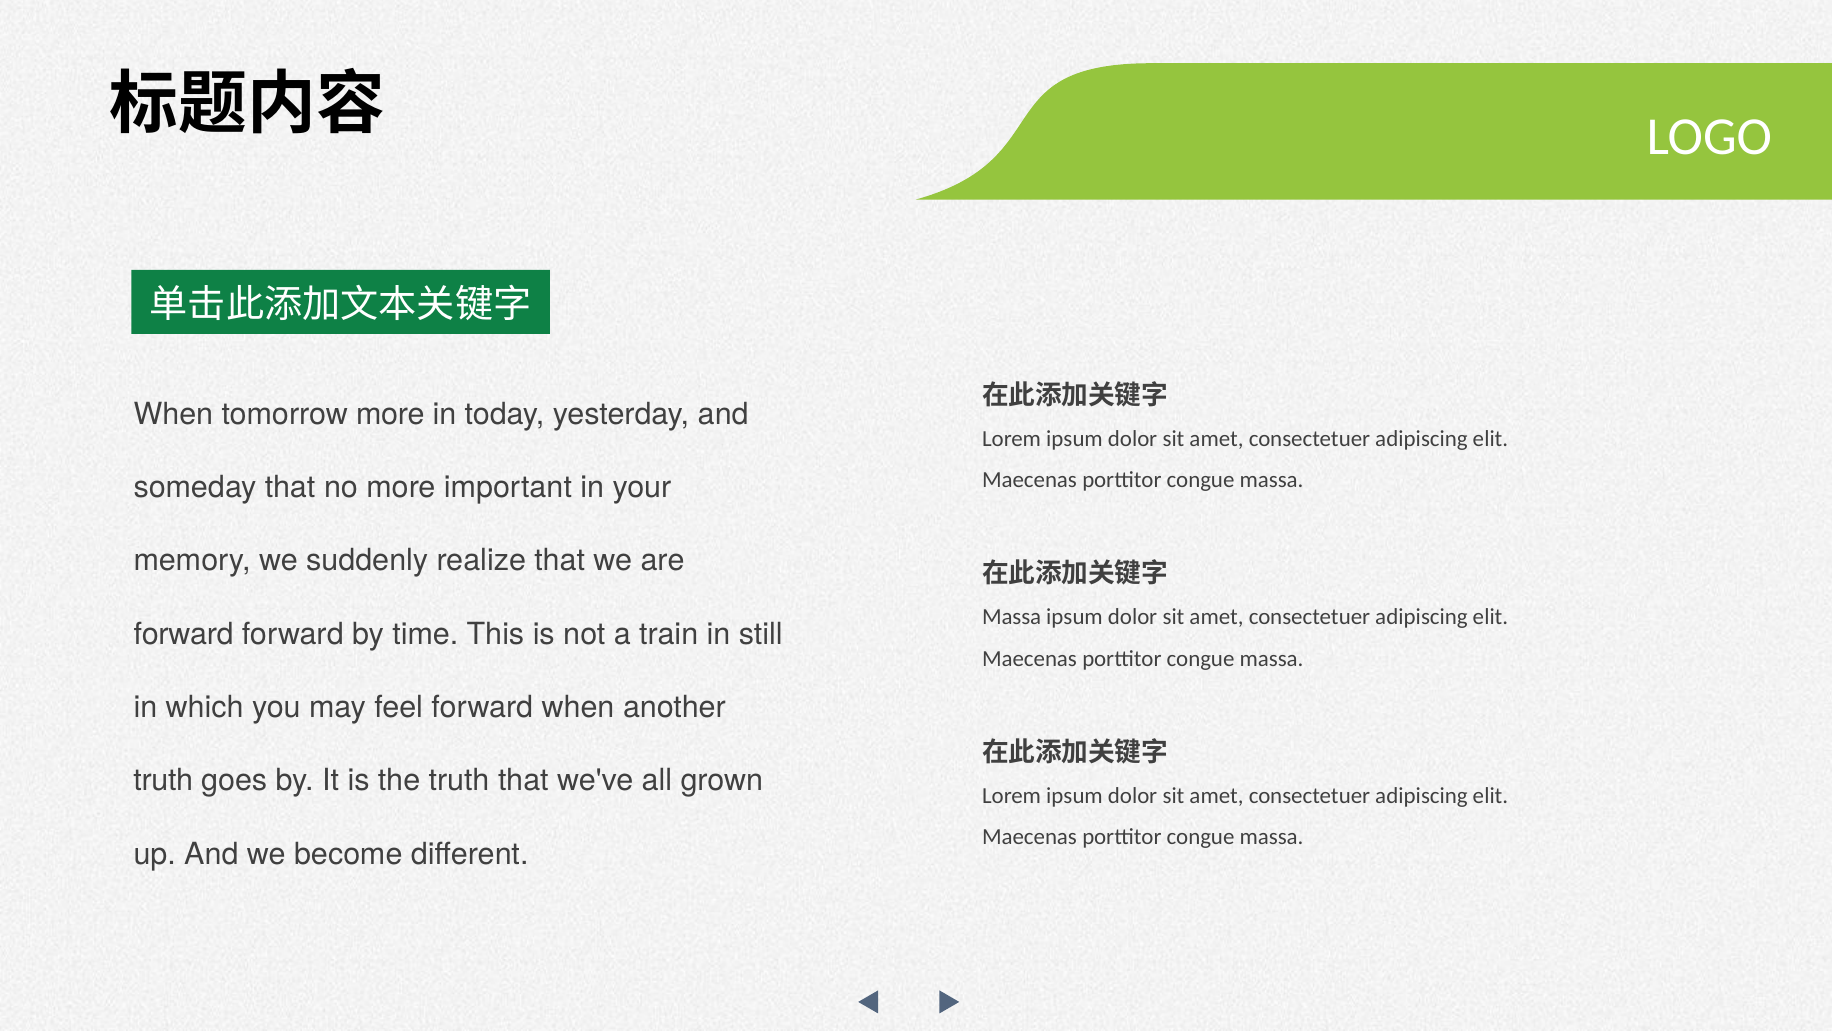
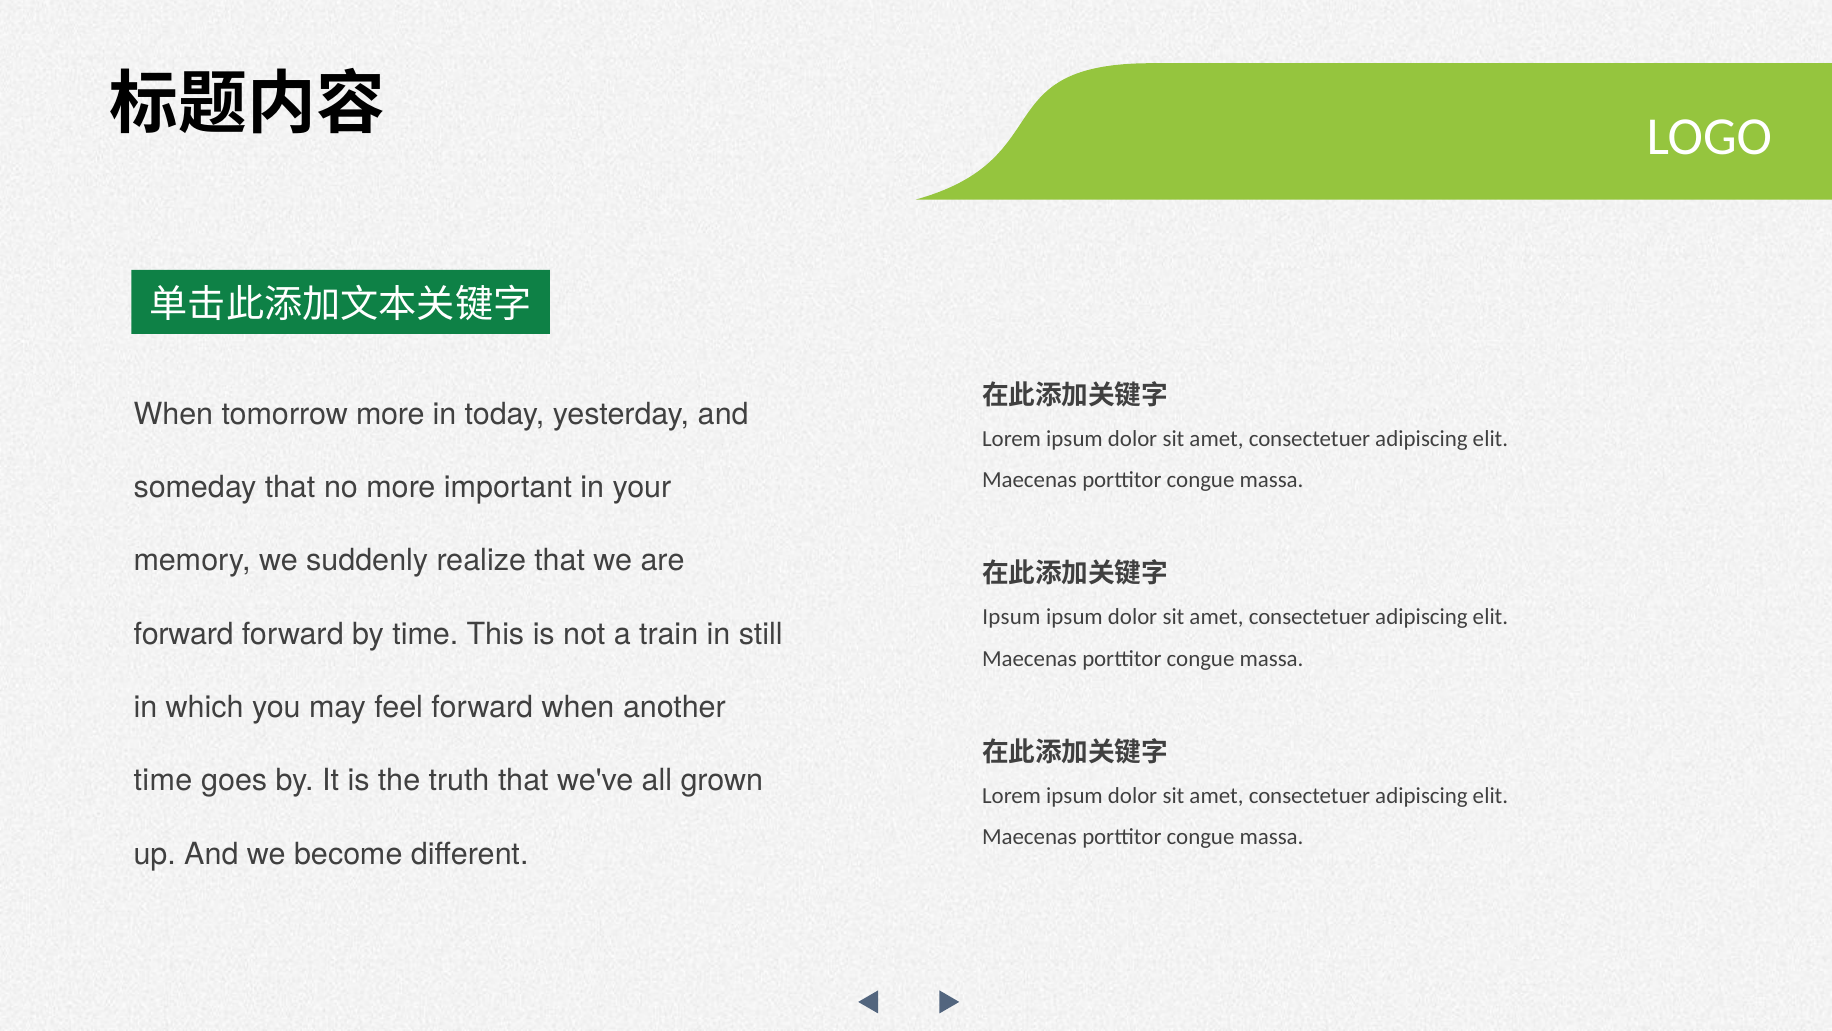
Massa at (1012, 617): Massa -> Ipsum
truth at (163, 780): truth -> time
